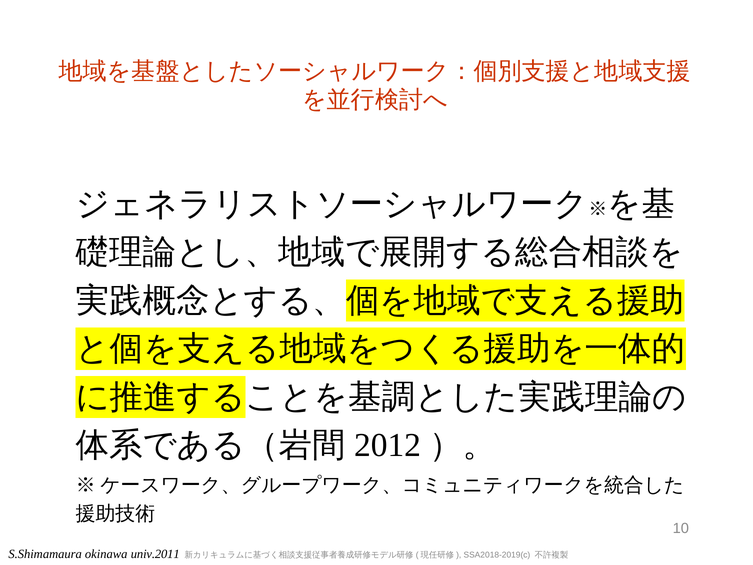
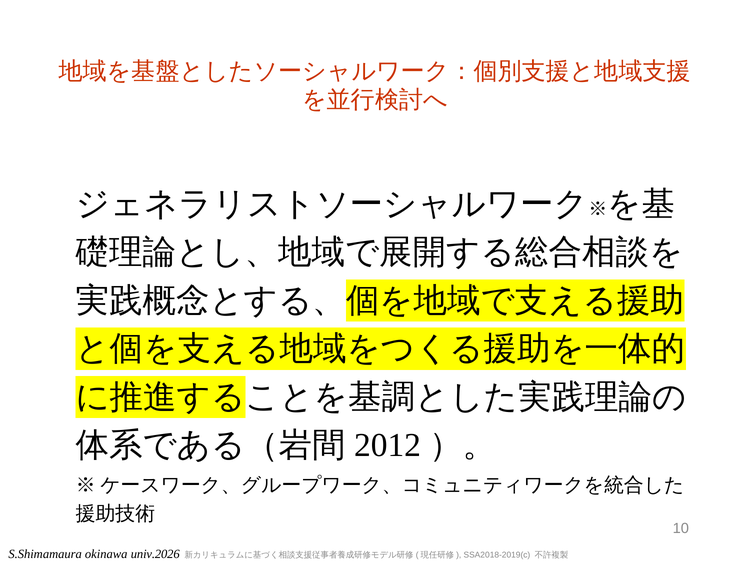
univ.2011: univ.2011 -> univ.2026
